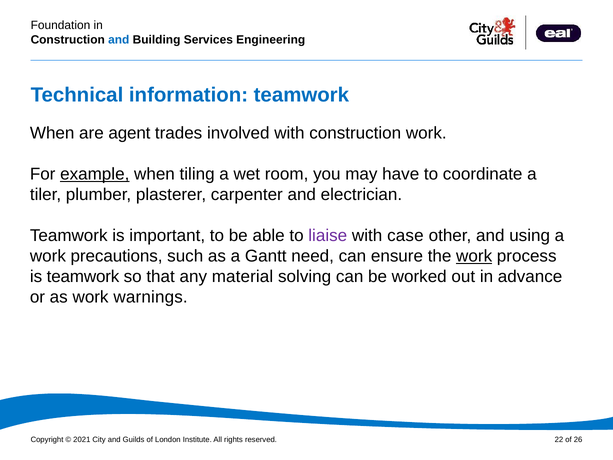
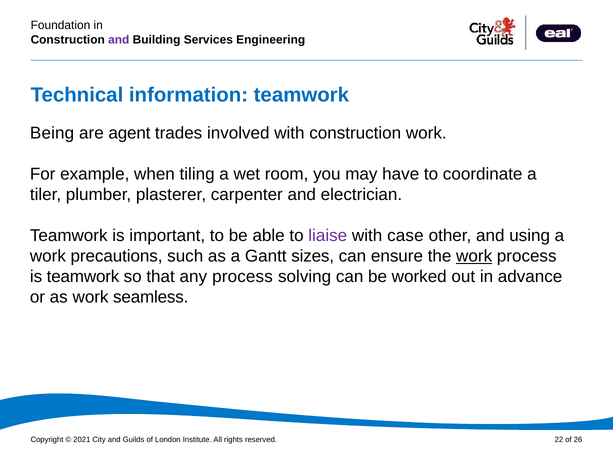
and at (119, 40) colour: blue -> purple
When at (52, 133): When -> Being
example underline: present -> none
need: need -> sizes
any material: material -> process
warnings: warnings -> seamless
